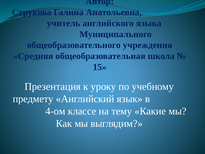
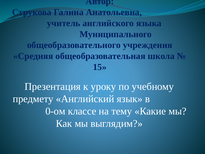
4-ом: 4-ом -> 0-ом
